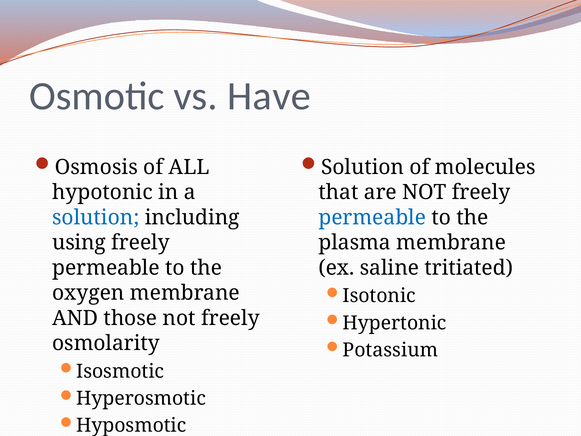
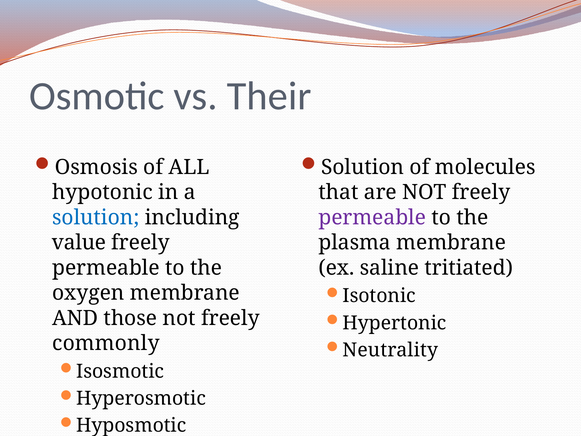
Have: Have -> Their
permeable at (372, 217) colour: blue -> purple
using: using -> value
osmolarity: osmolarity -> commonly
Potassium: Potassium -> Neutrality
